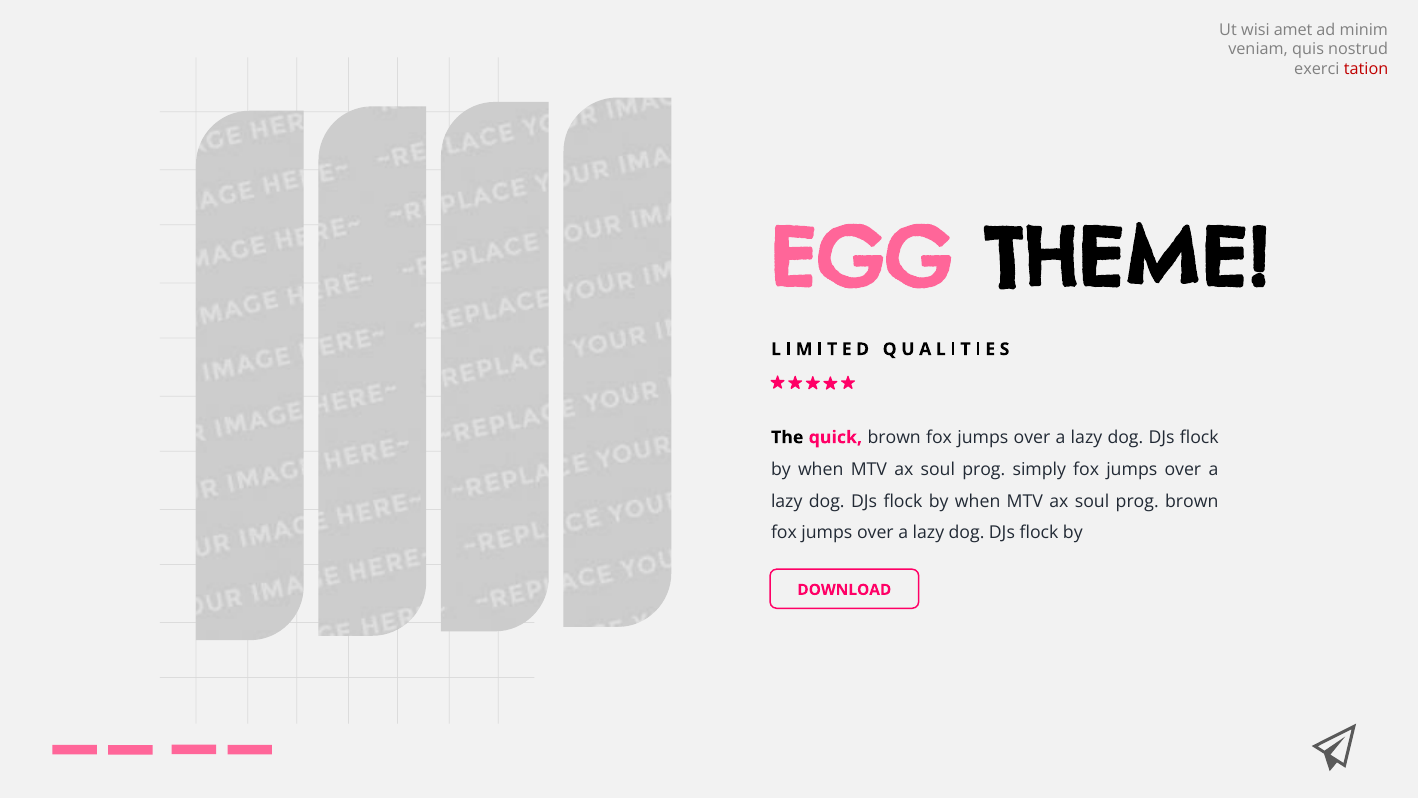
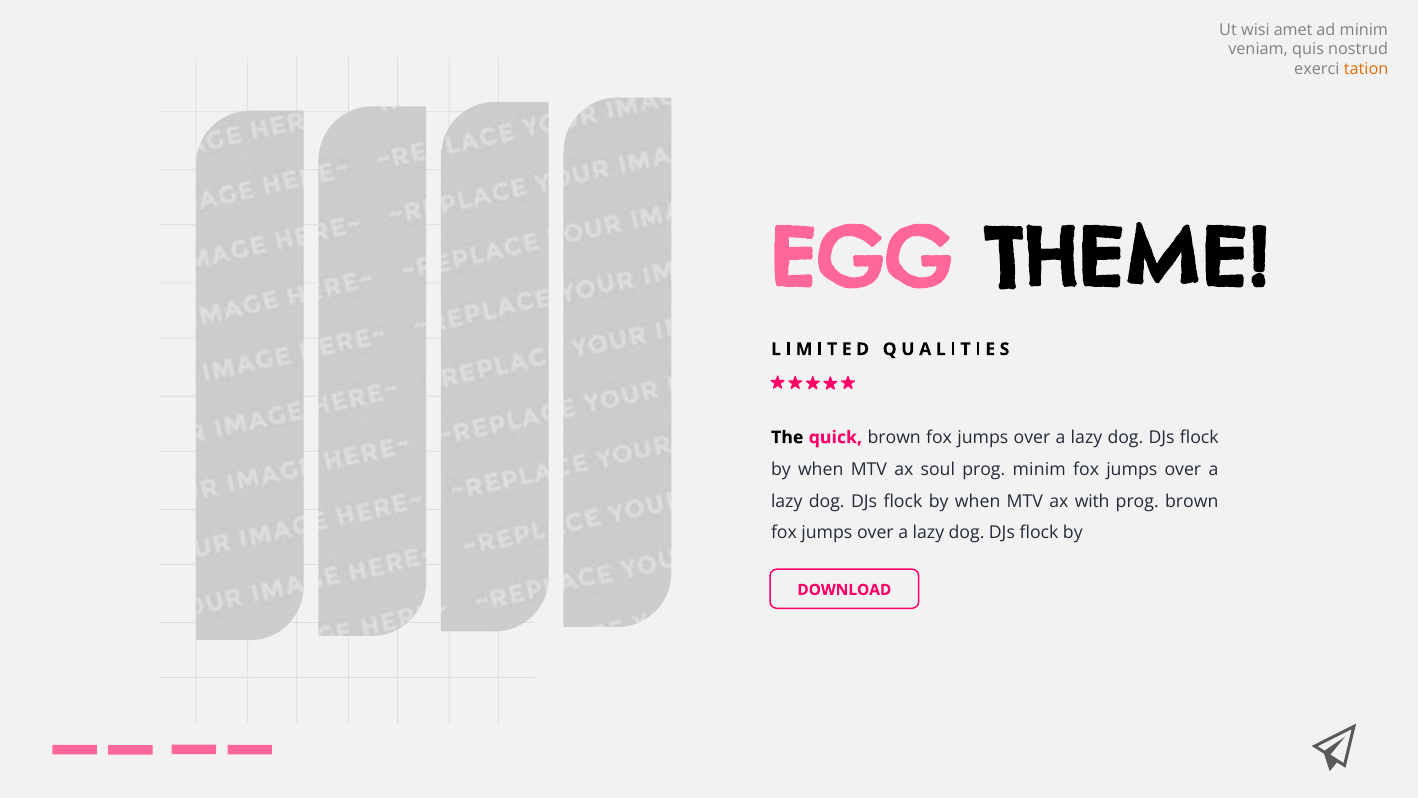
tation colour: red -> orange
prog simply: simply -> minim
soul at (1092, 501): soul -> with
